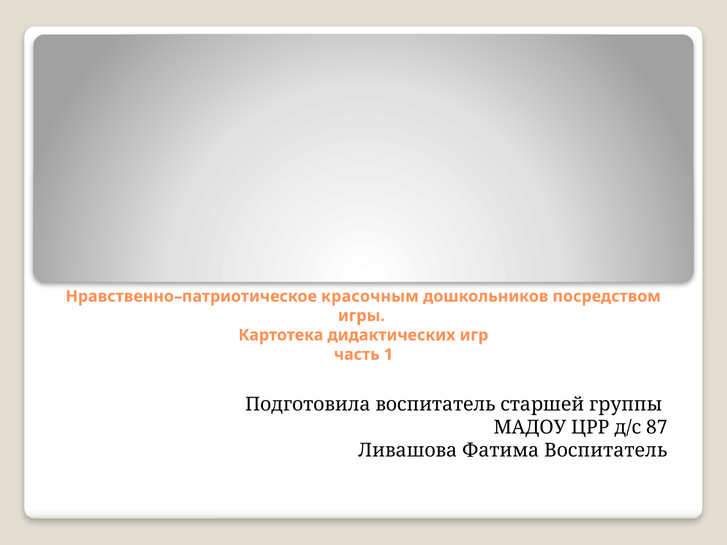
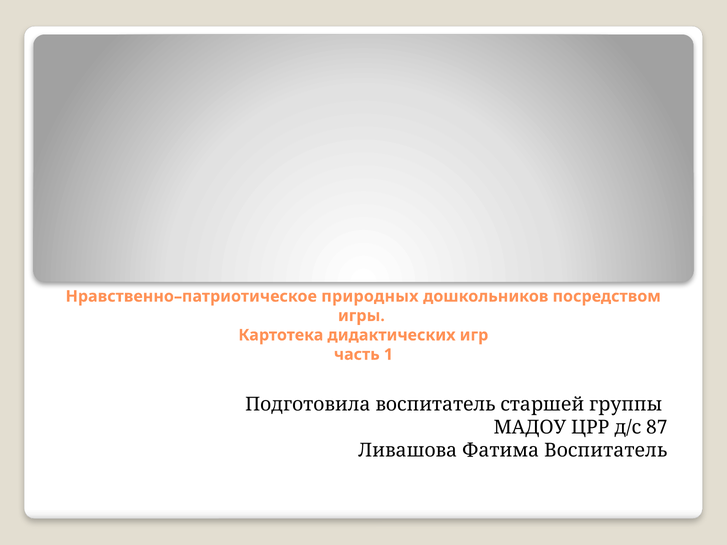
красочным: красочным -> природных
